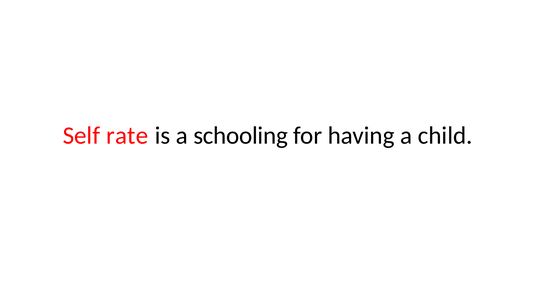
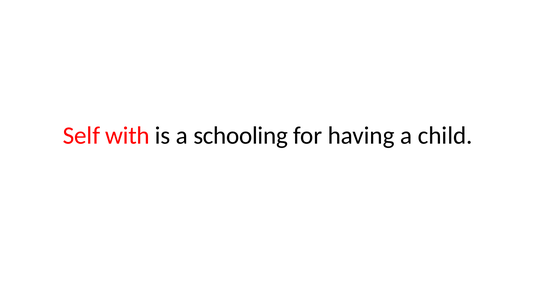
rate: rate -> with
